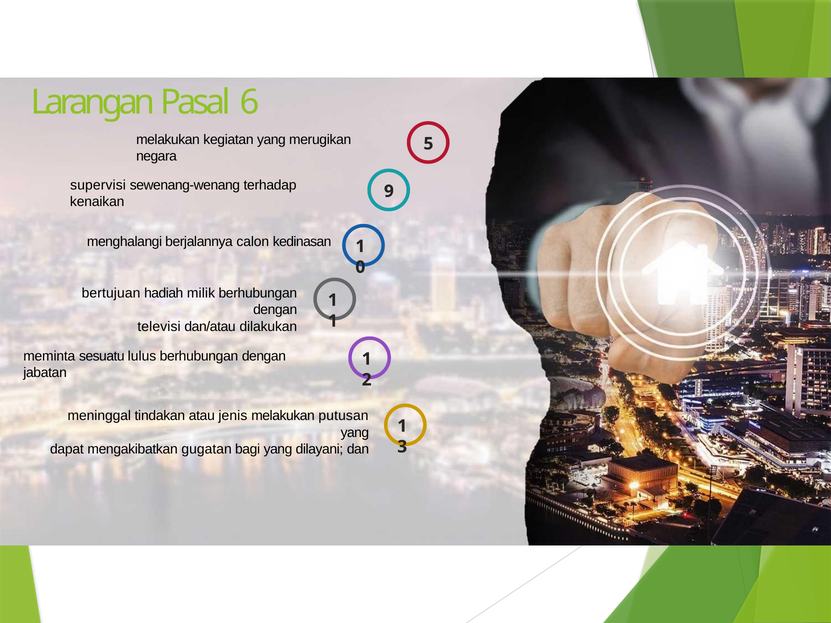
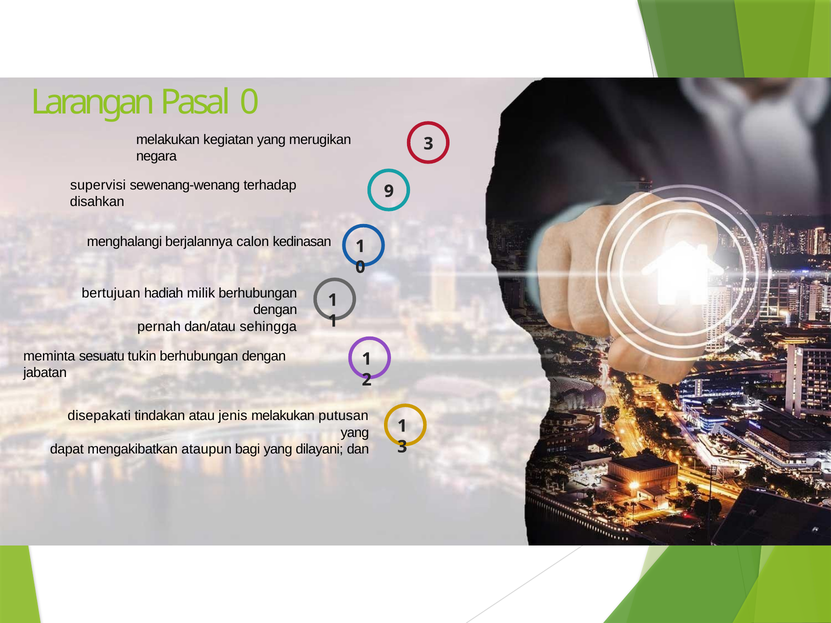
Pasal 6: 6 -> 0
negara 5: 5 -> 3
kenaikan: kenaikan -> disahkan
televisi: televisi -> pernah
dilakukan: dilakukan -> sehingga
lulus: lulus -> tukin
meninggal: meninggal -> disepakati
gugatan: gugatan -> ataupun
